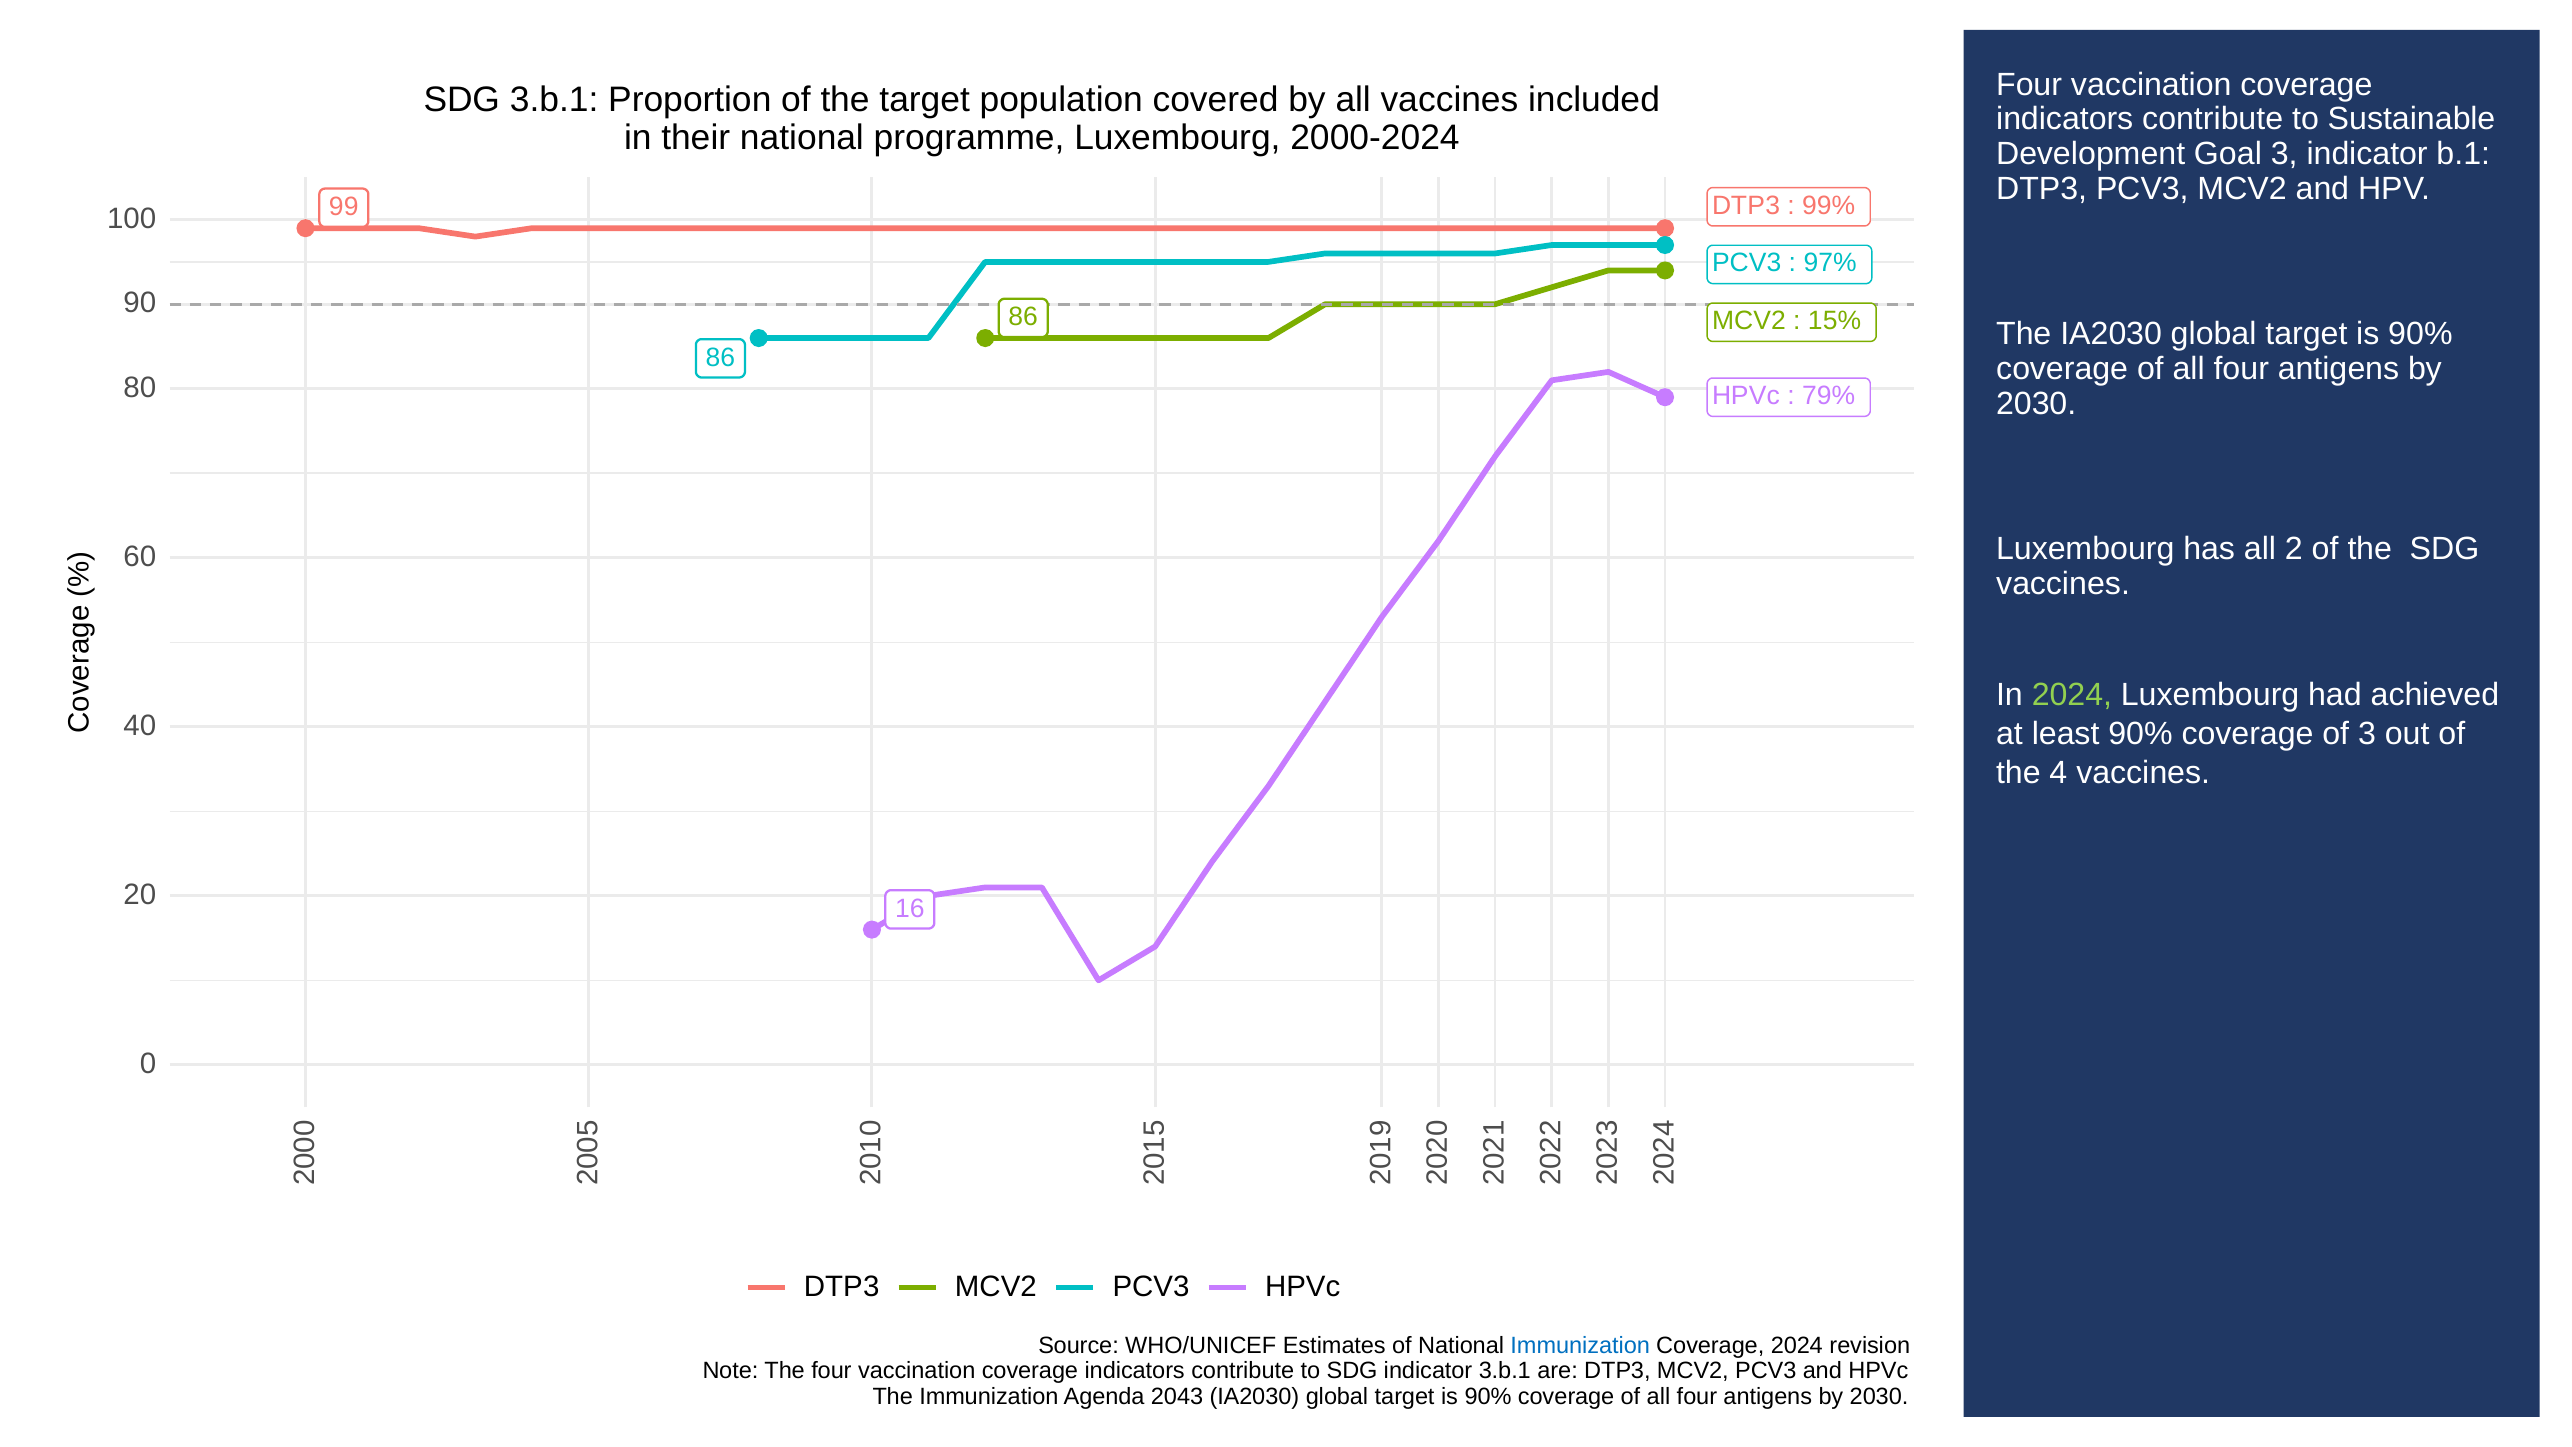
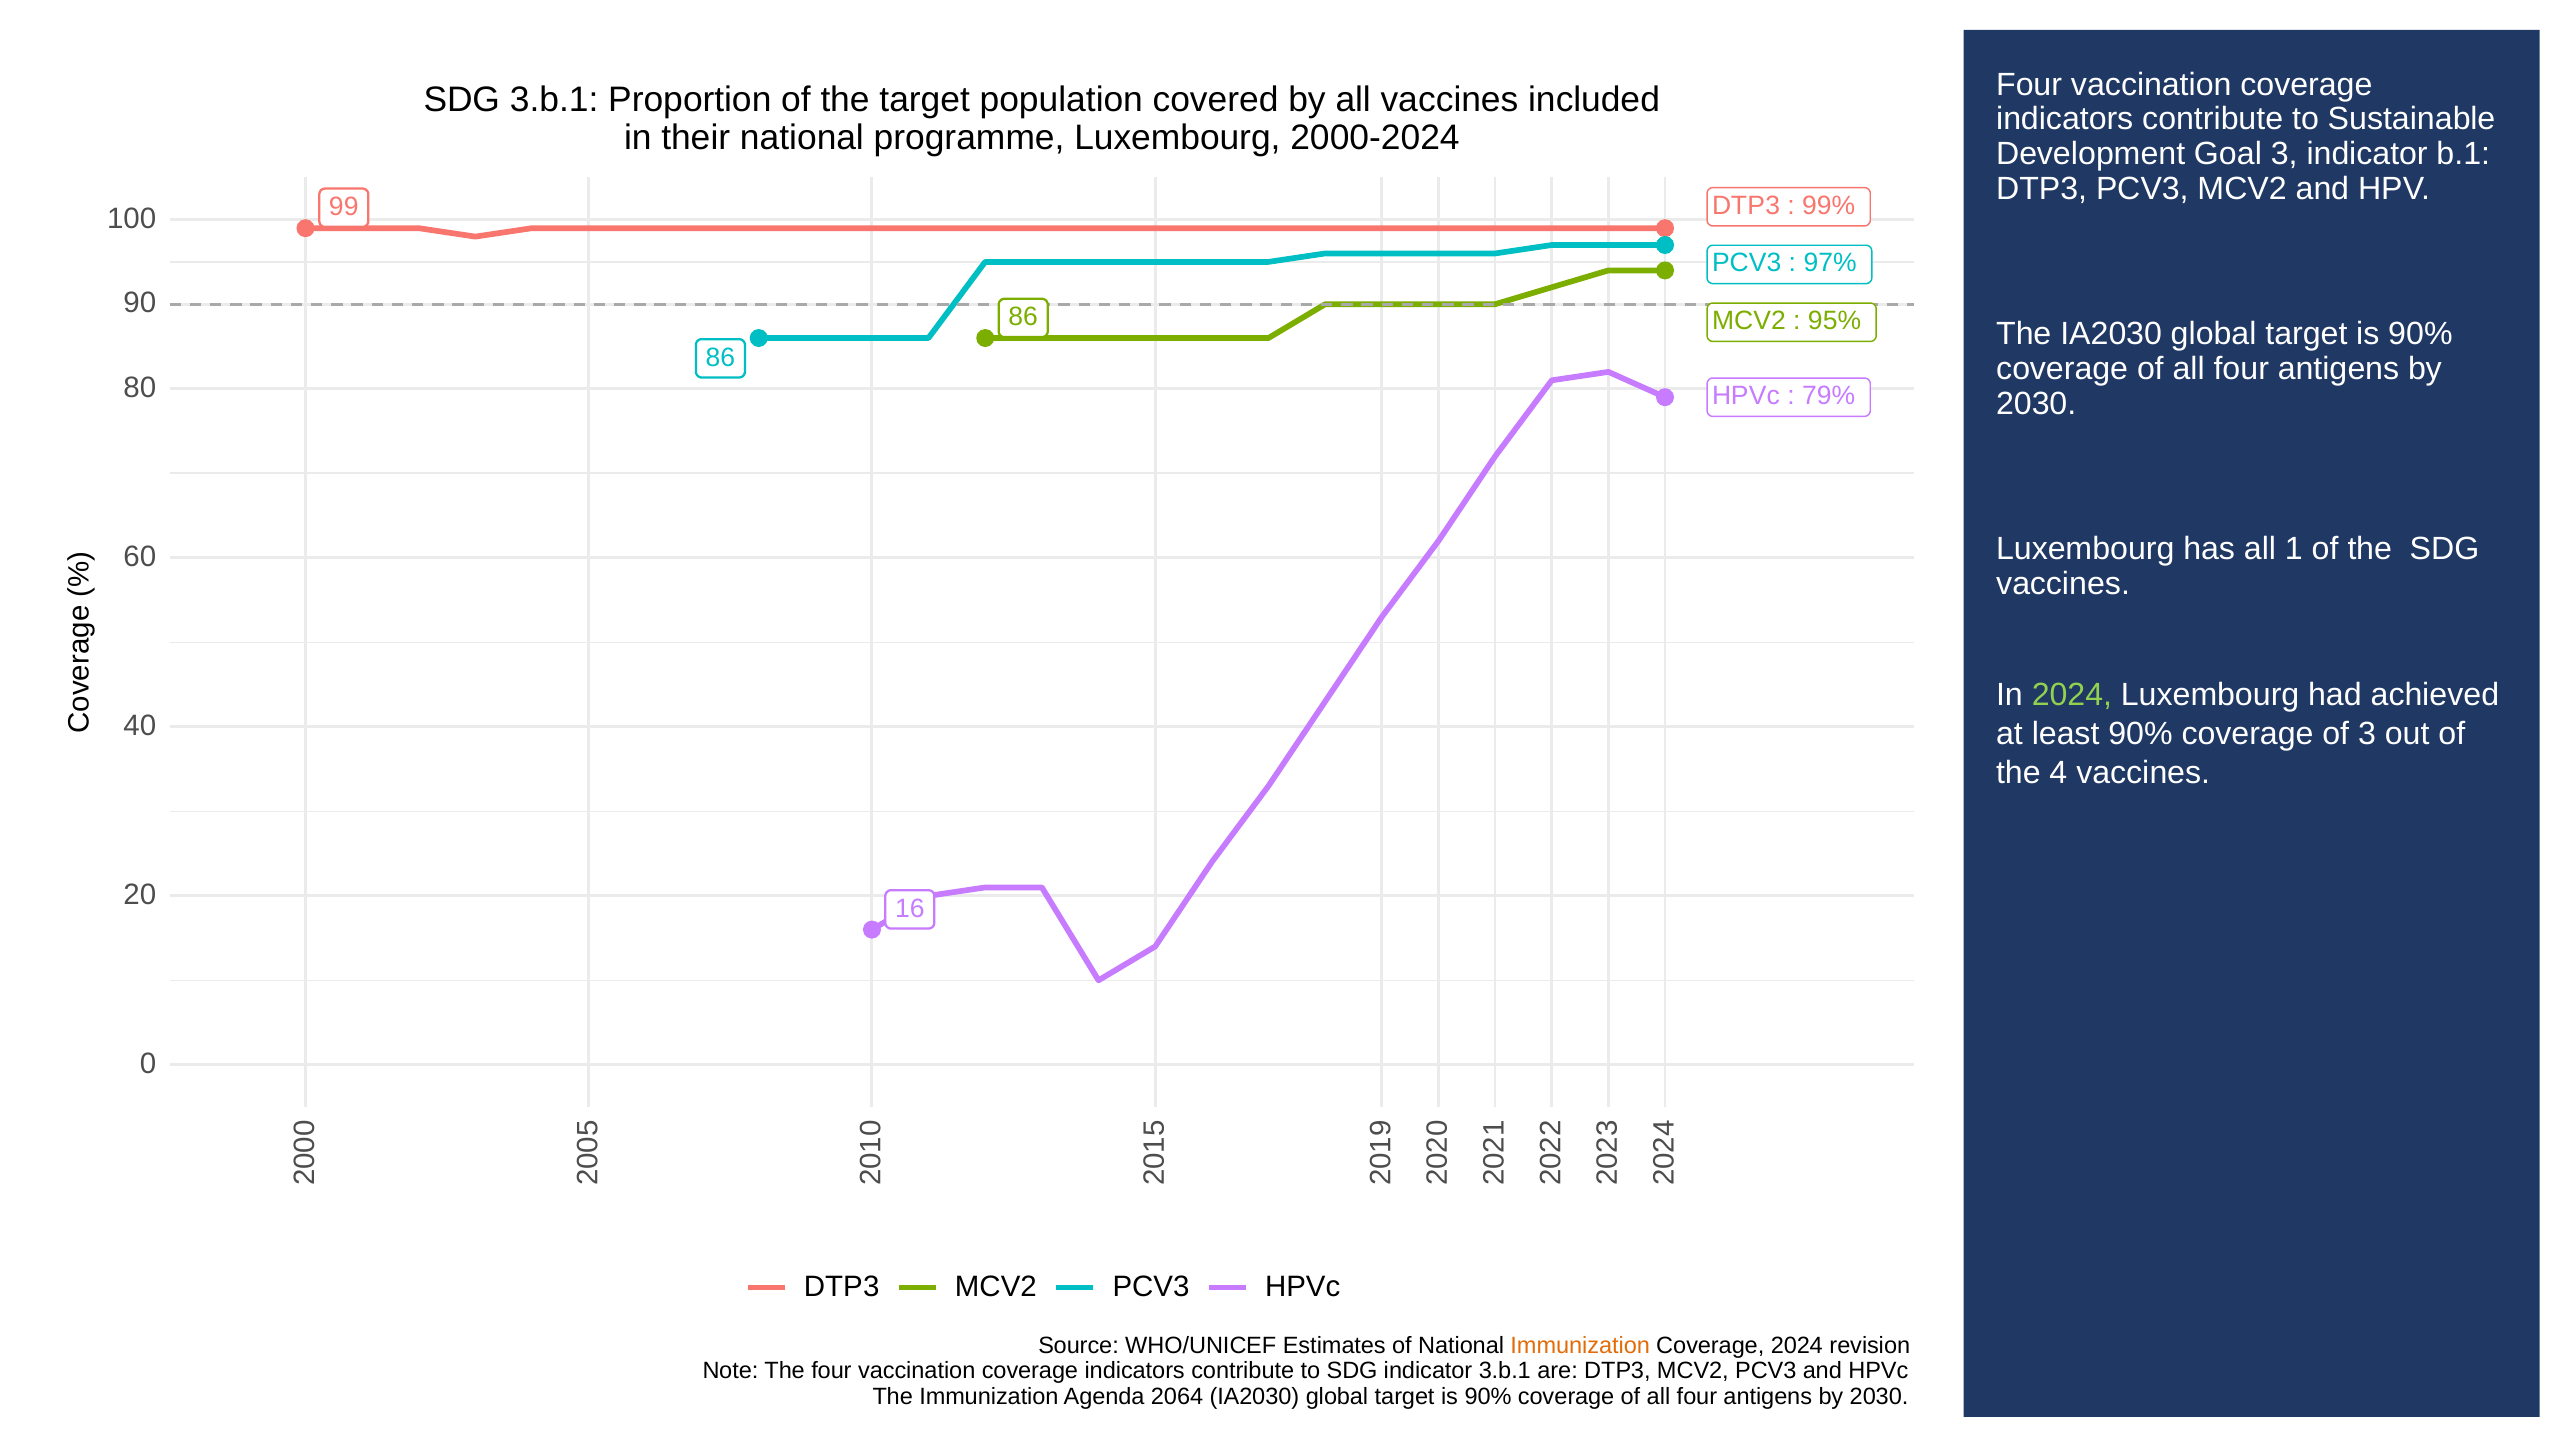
15%: 15% -> 95%
all 2: 2 -> 1
Immunization at (1580, 1345) colour: blue -> orange
2043: 2043 -> 2064
